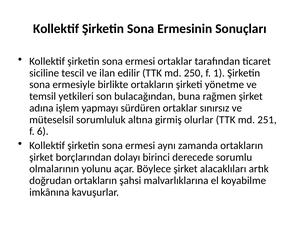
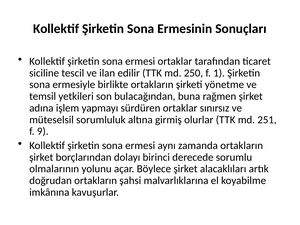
6: 6 -> 9
